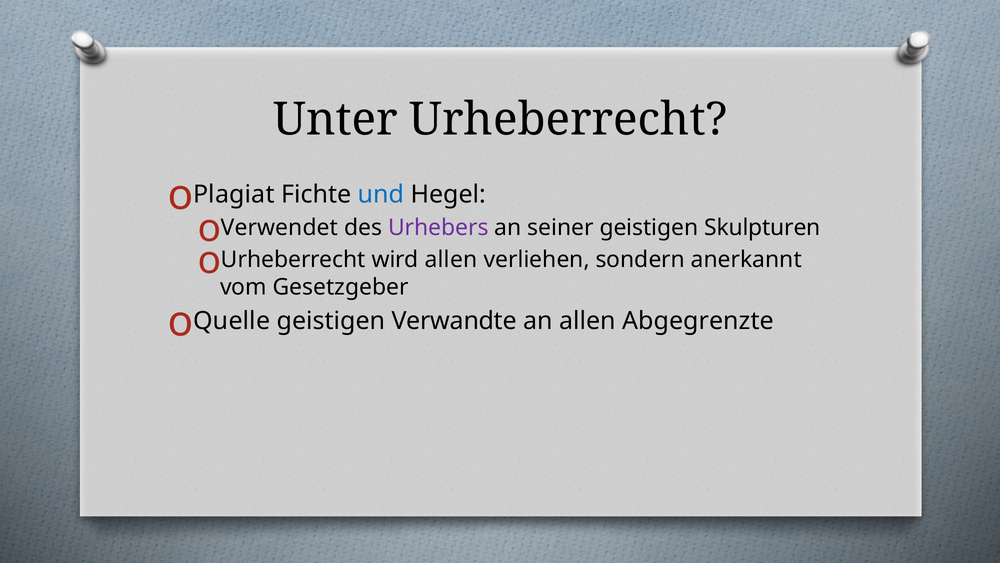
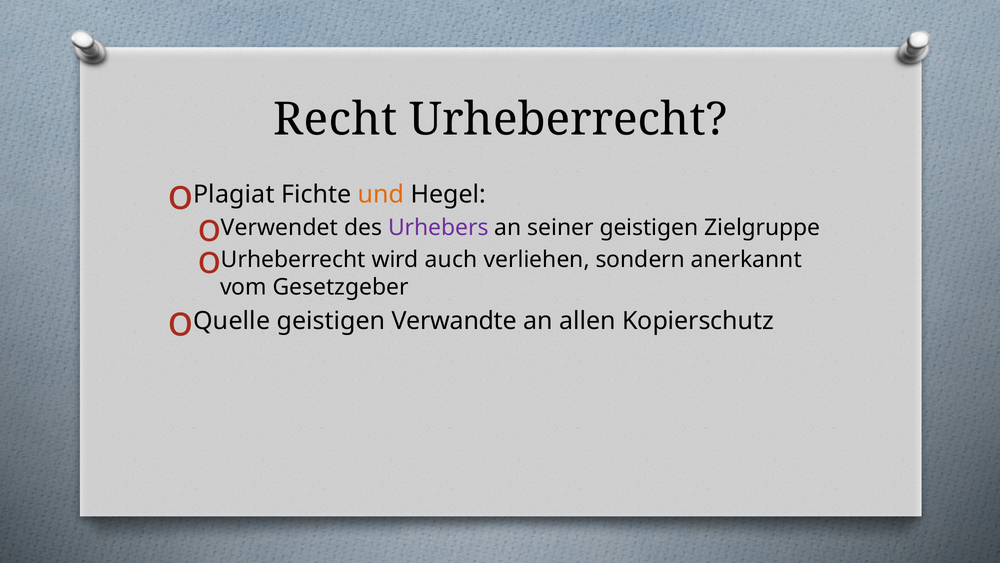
Unter: Unter -> Recht
und colour: blue -> orange
Skulpturen: Skulpturen -> Zielgruppe
wird allen: allen -> auch
Abgegrenzte: Abgegrenzte -> Kopierschutz
